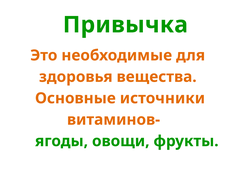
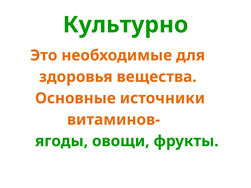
Привычка: Привычка -> Культурно
